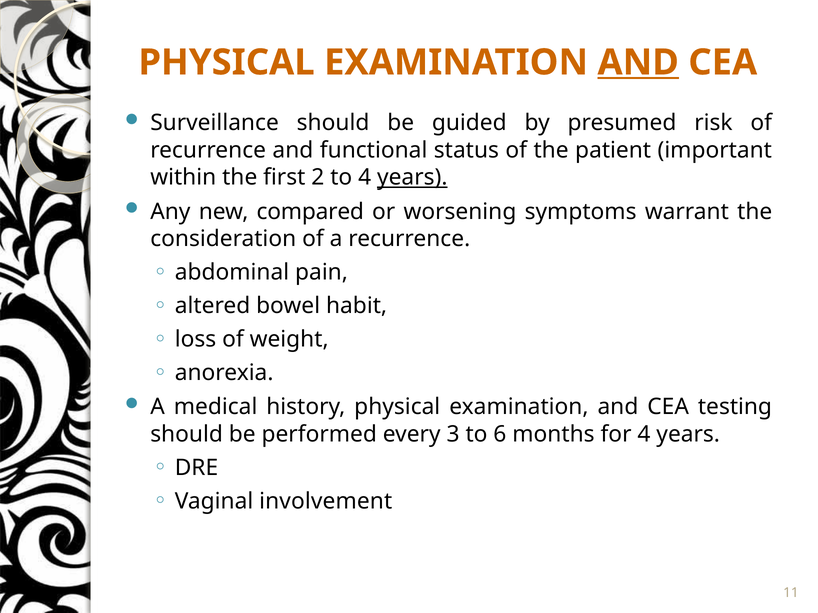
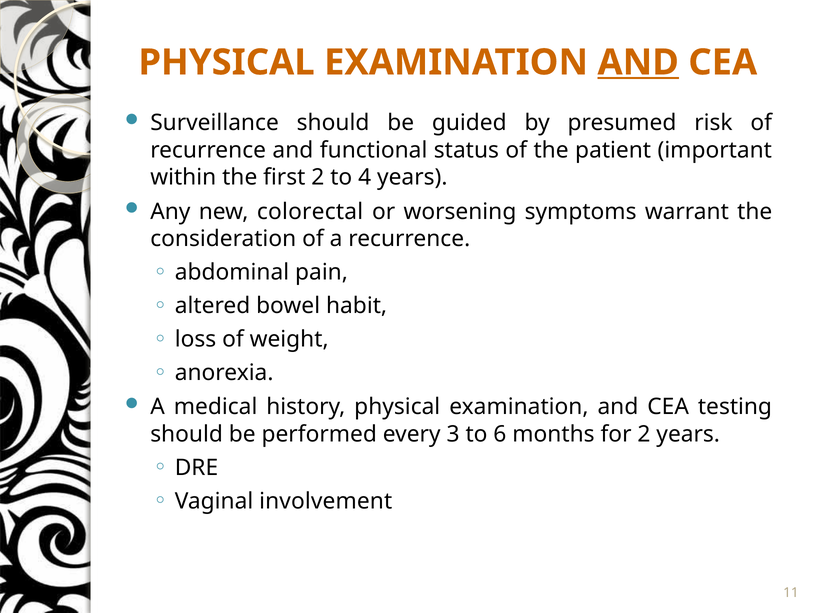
years at (412, 178) underline: present -> none
compared: compared -> colorectal
for 4: 4 -> 2
